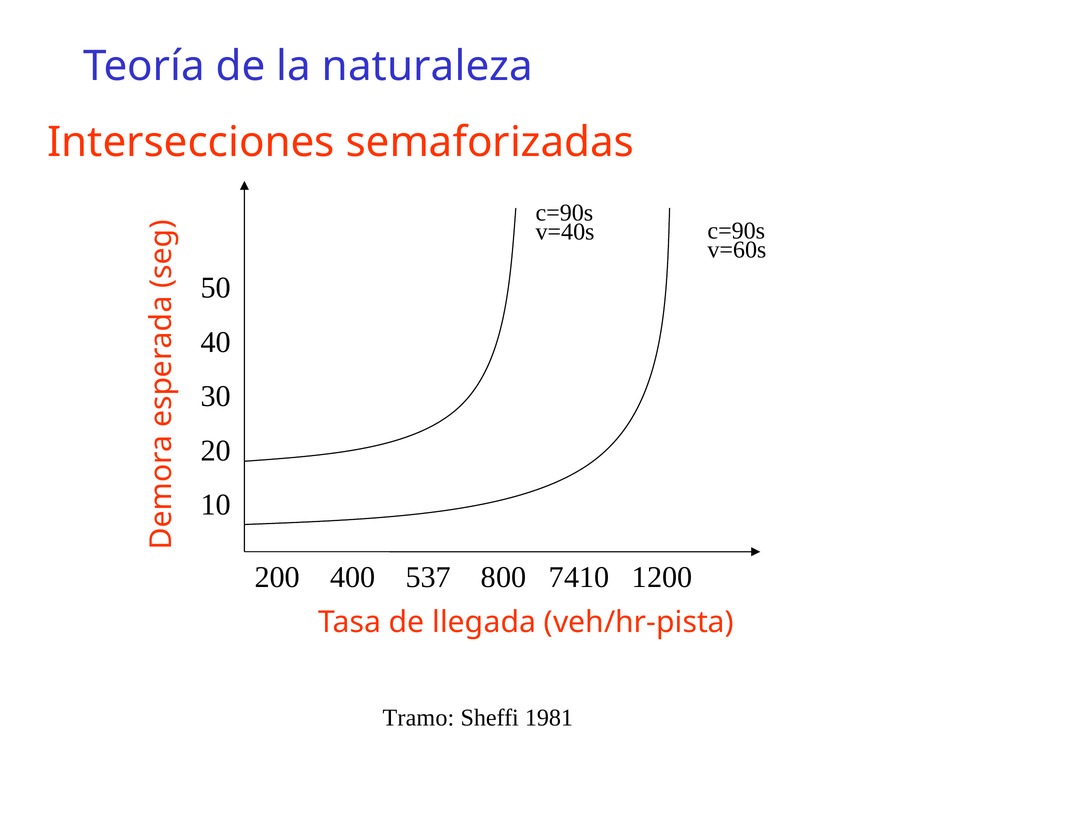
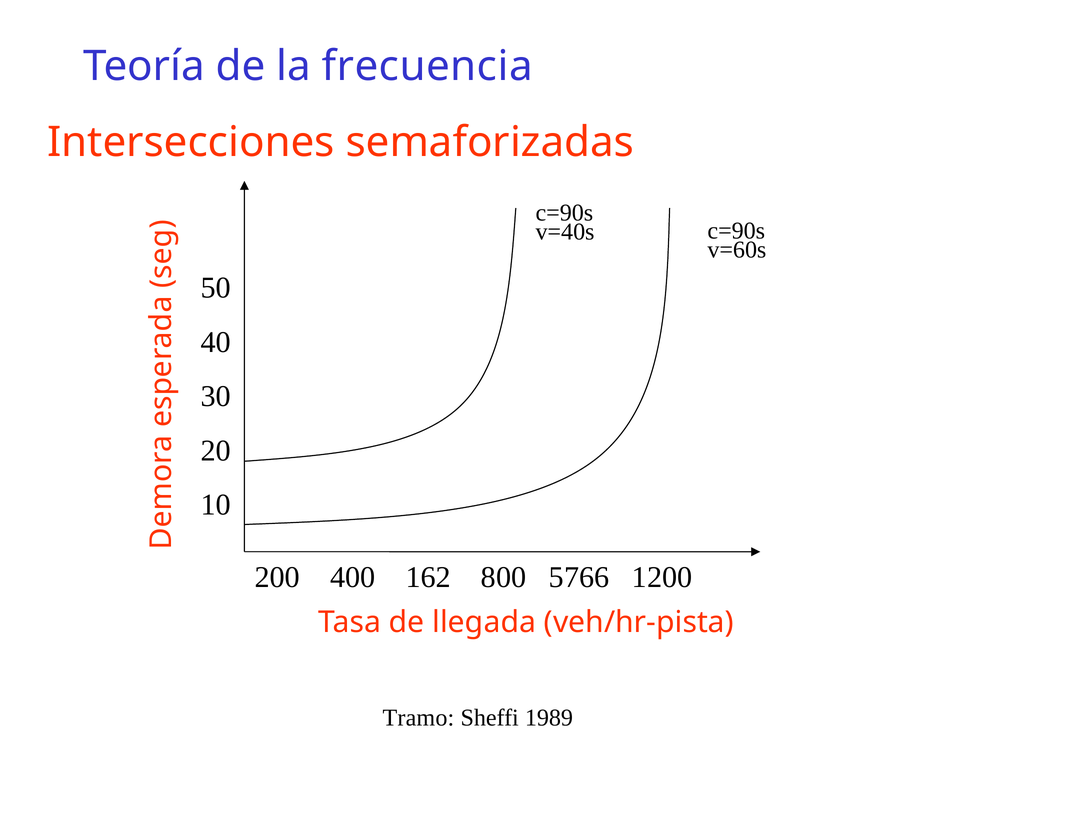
naturaleza: naturaleza -> frecuencia
537: 537 -> 162
7410: 7410 -> 5766
1981: 1981 -> 1989
